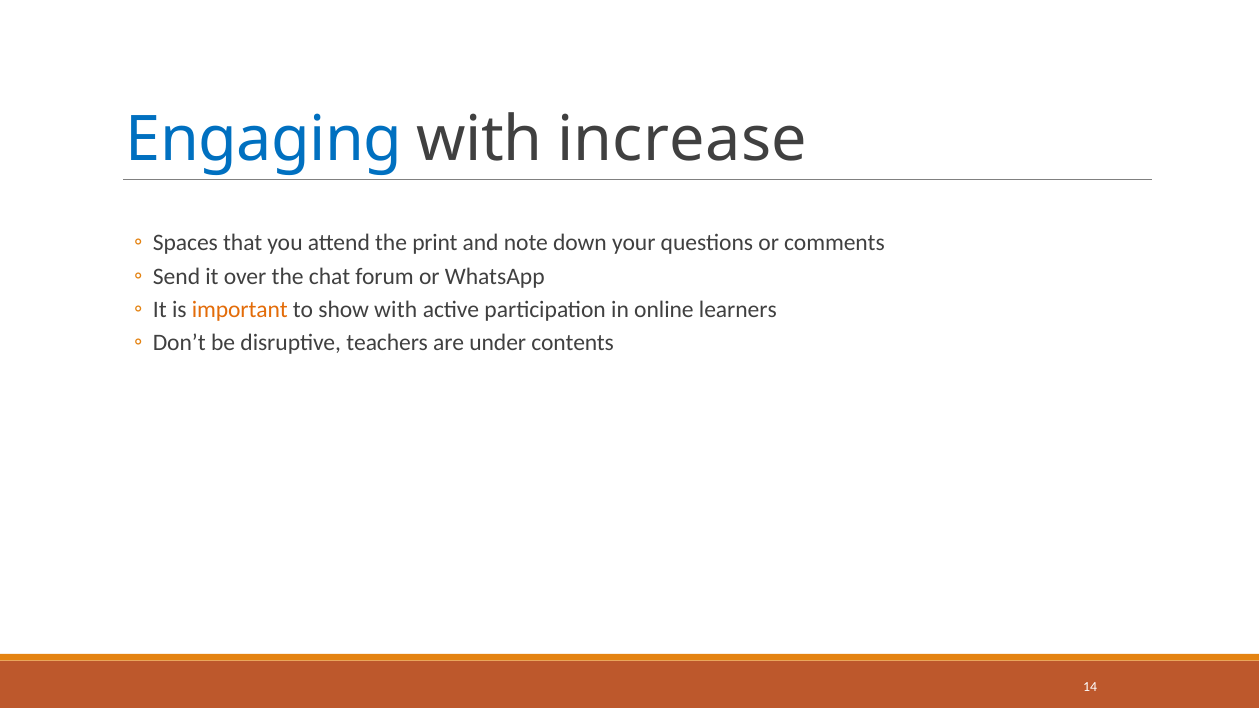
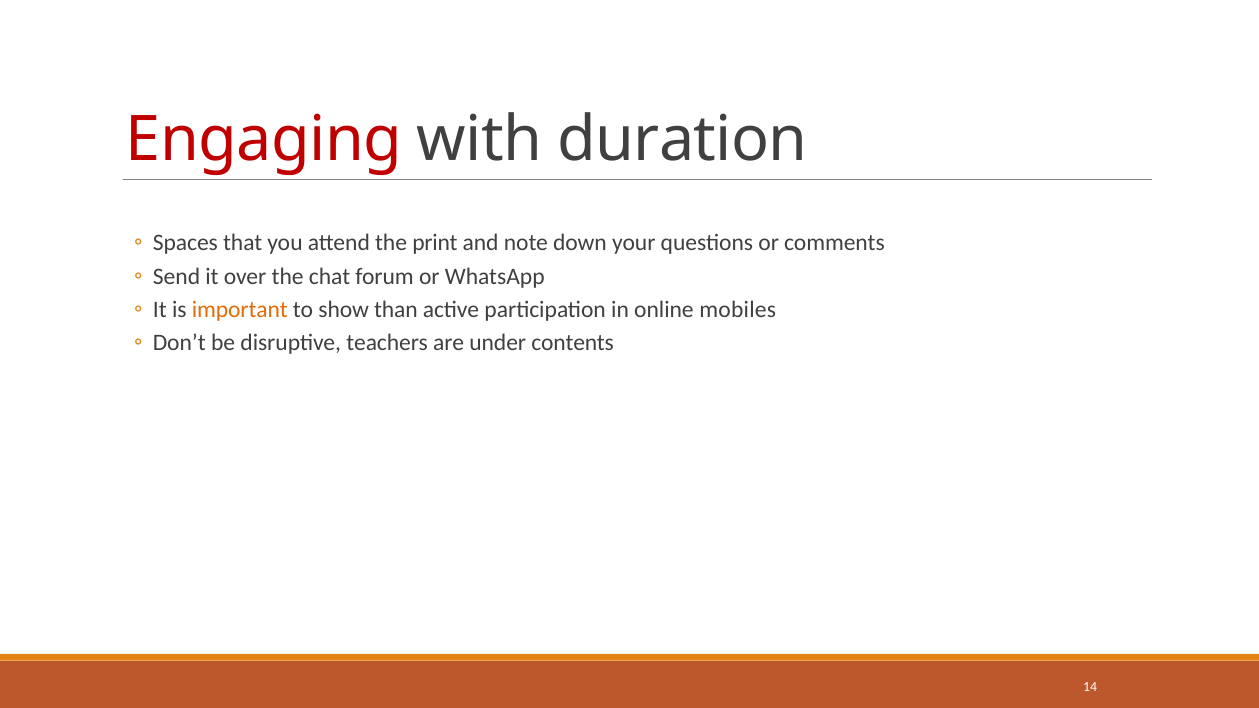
Engaging colour: blue -> red
increase: increase -> duration
show with: with -> than
learners: learners -> mobiles
